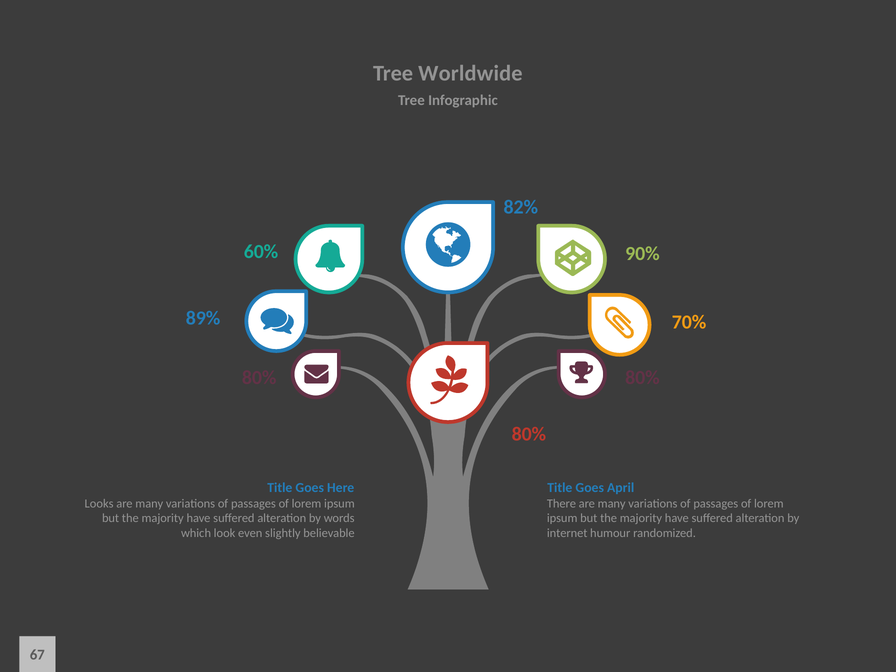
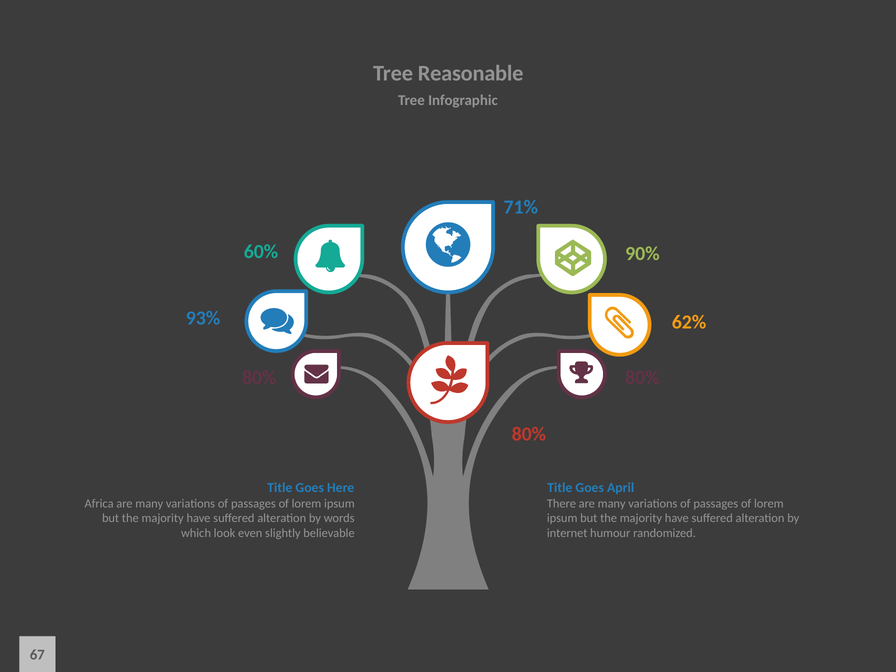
Worldwide: Worldwide -> Reasonable
82%: 82% -> 71%
89%: 89% -> 93%
70%: 70% -> 62%
Looks: Looks -> Africa
